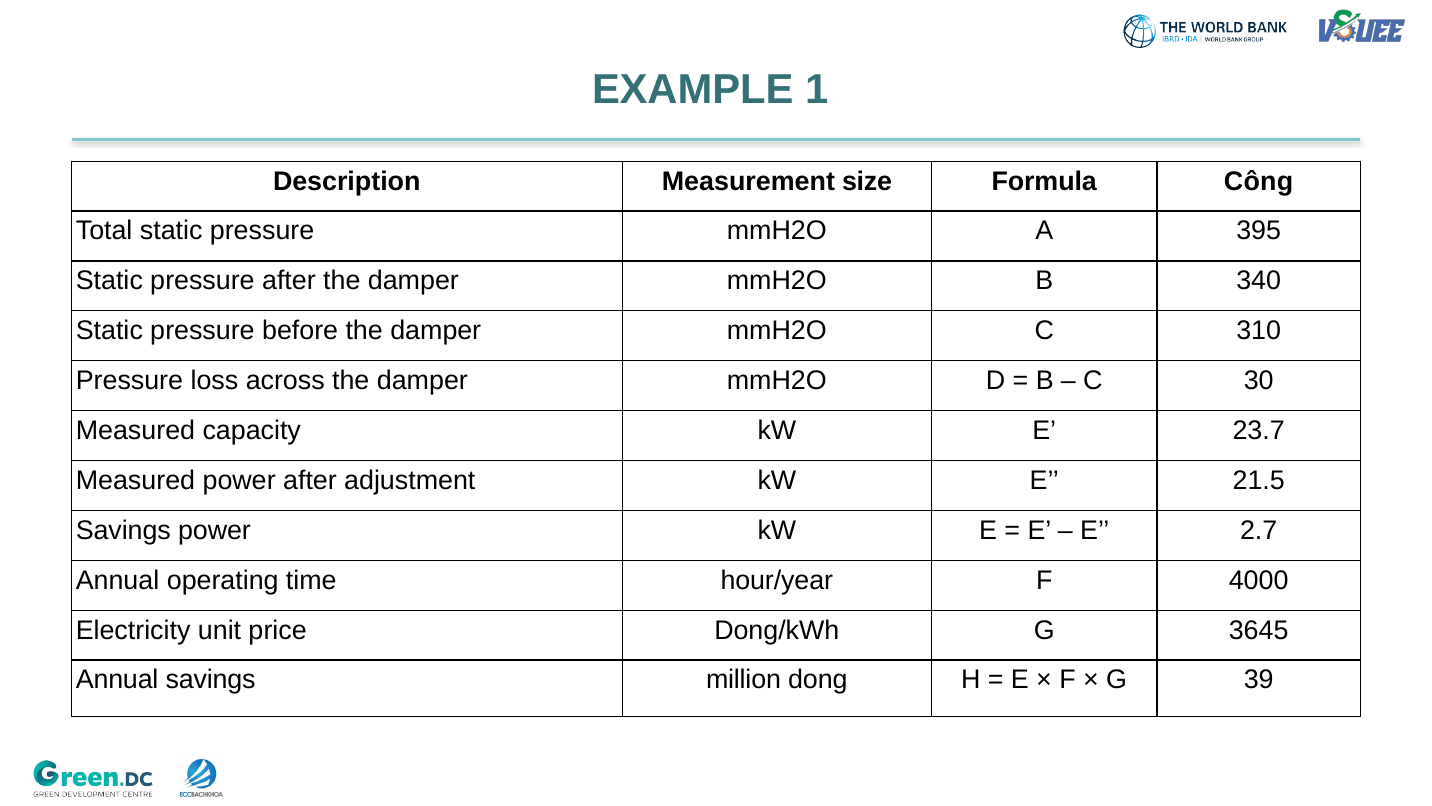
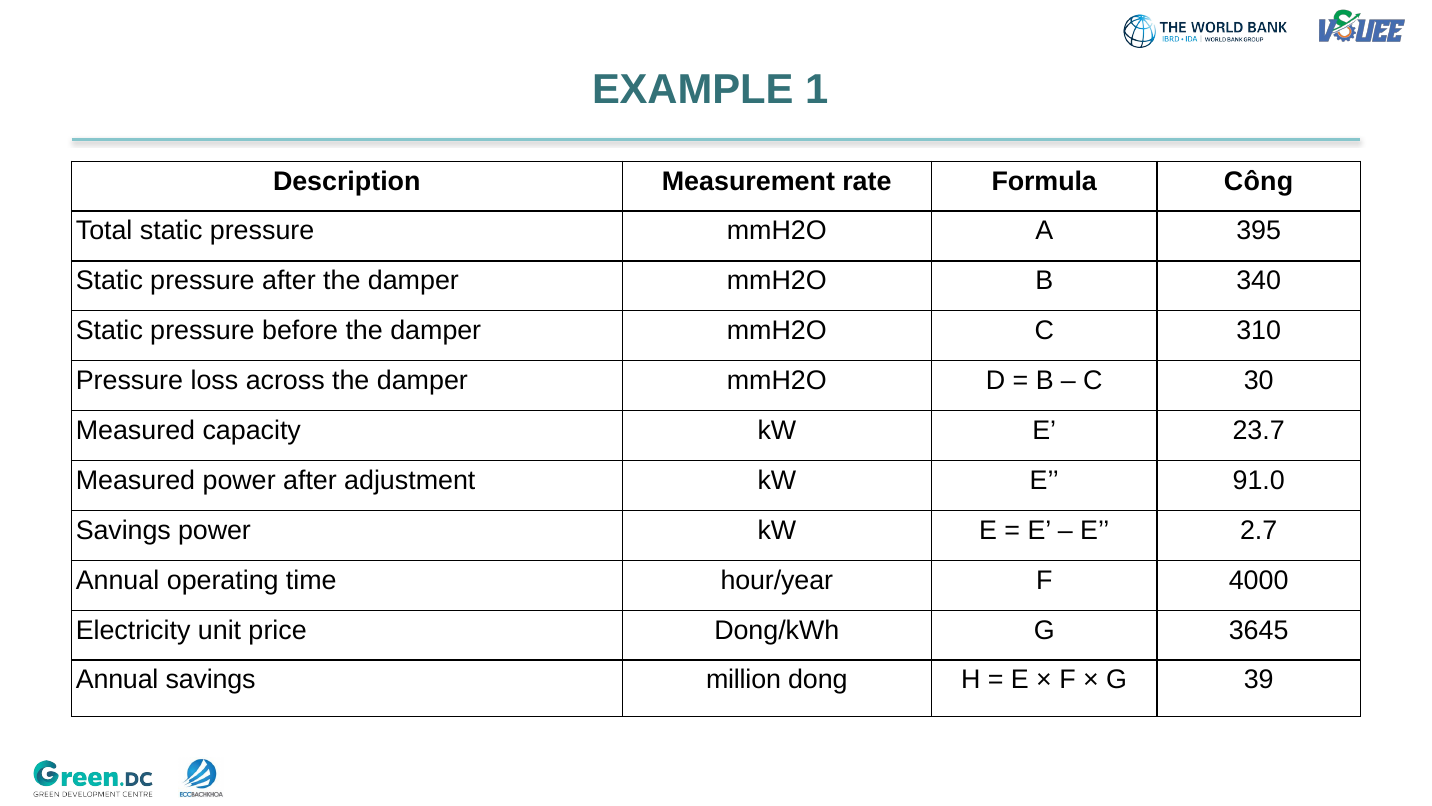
size: size -> rate
21.5: 21.5 -> 91.0
